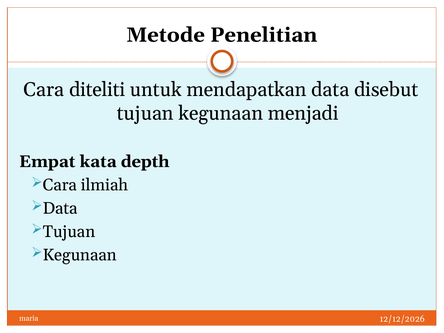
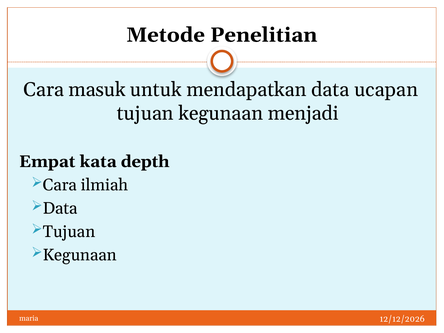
diteliti: diteliti -> masuk
disebut: disebut -> ucapan
